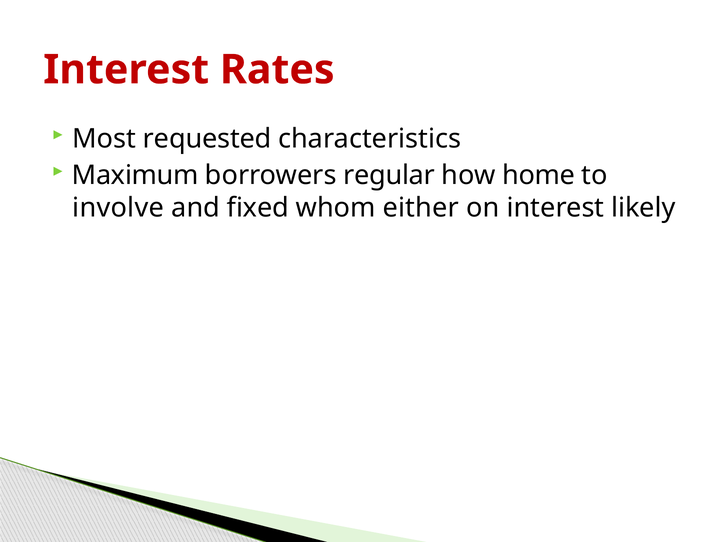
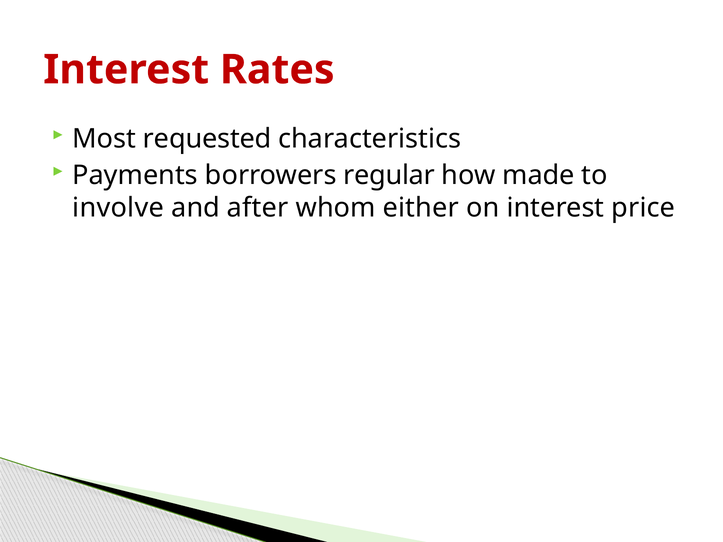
Maximum: Maximum -> Payments
home: home -> made
fixed: fixed -> after
likely: likely -> price
